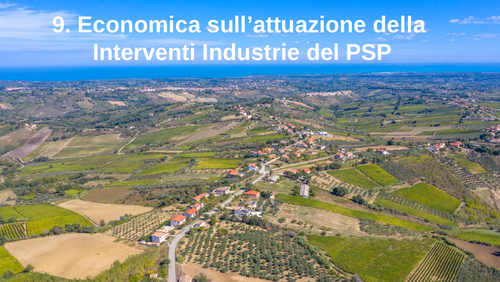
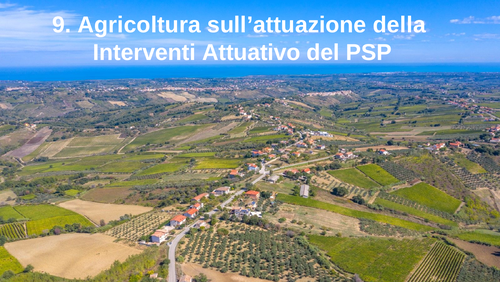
Economica: Economica -> Agricoltura
Industrie: Industrie -> Attuativo
